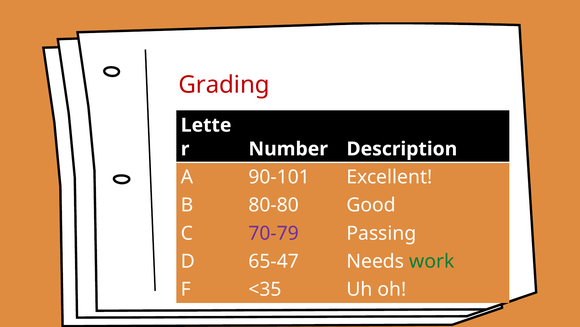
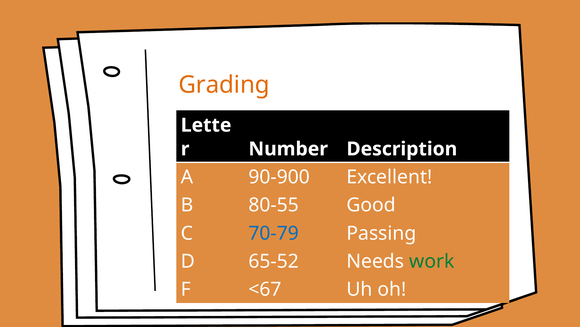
Grading colour: red -> orange
90-101: 90-101 -> 90-900
80-80: 80-80 -> 80-55
70-79 colour: purple -> blue
65-47: 65-47 -> 65-52
<35: <35 -> <67
